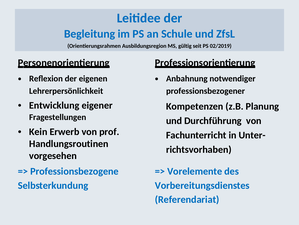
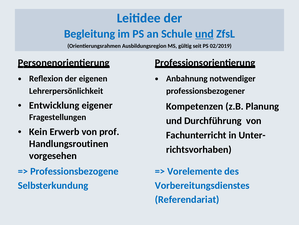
und at (204, 34) underline: none -> present
